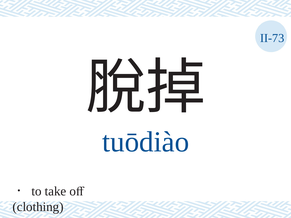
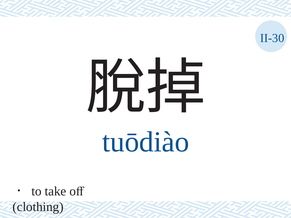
II-73: II-73 -> II-30
